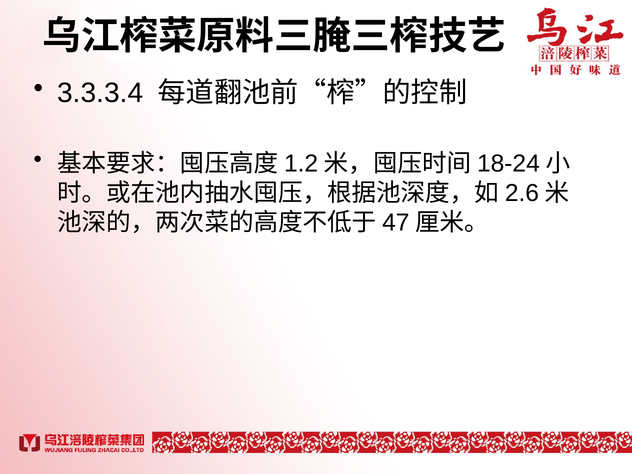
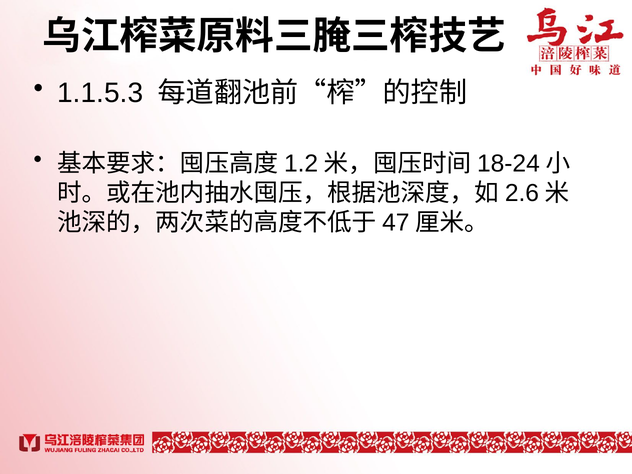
3.3.3.4: 3.3.3.4 -> 1.1.5.3
